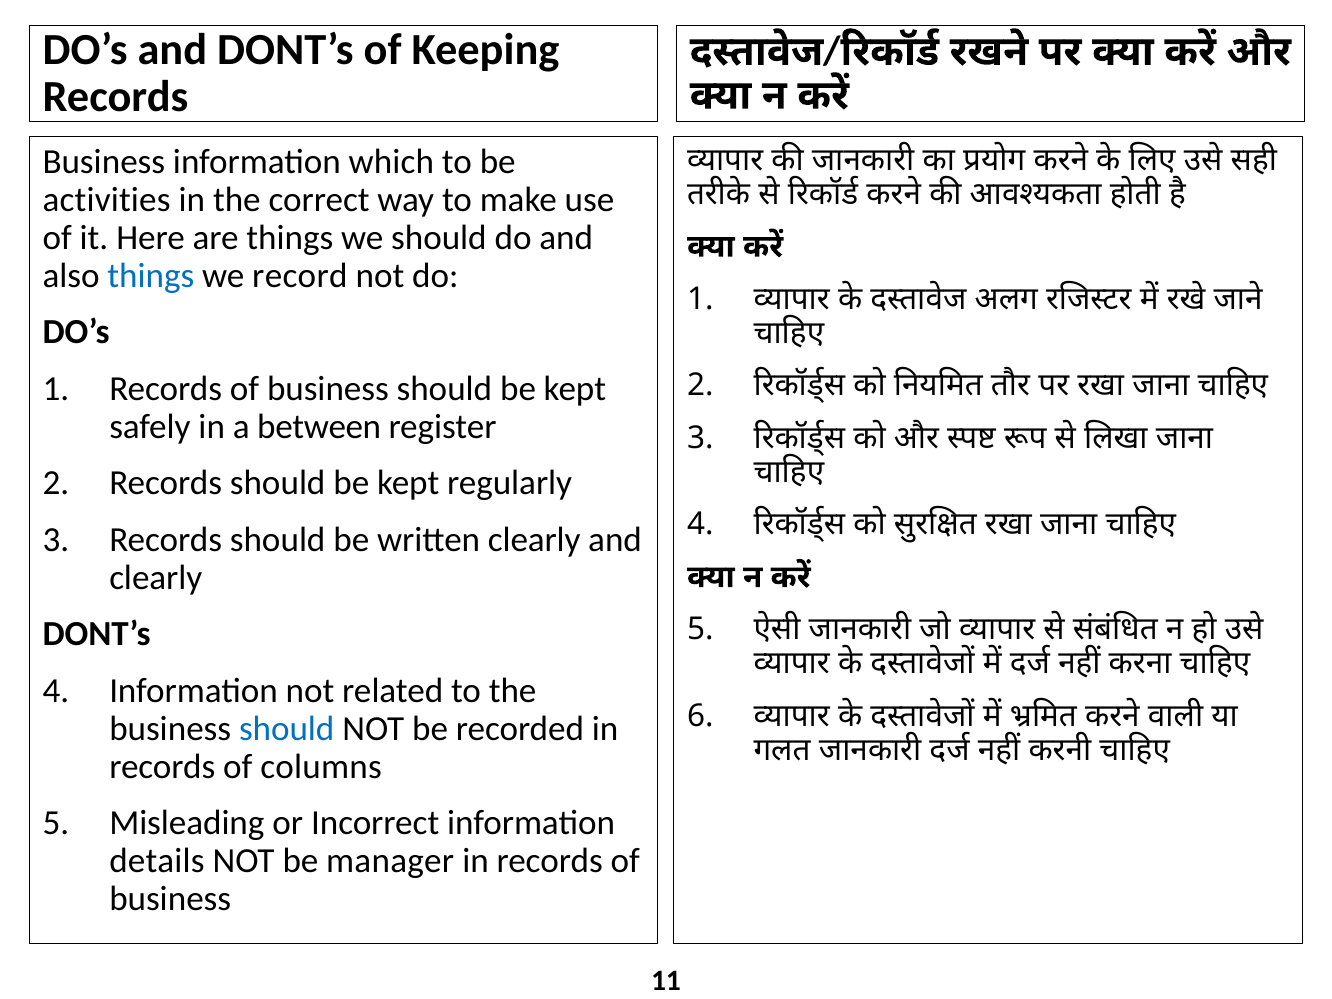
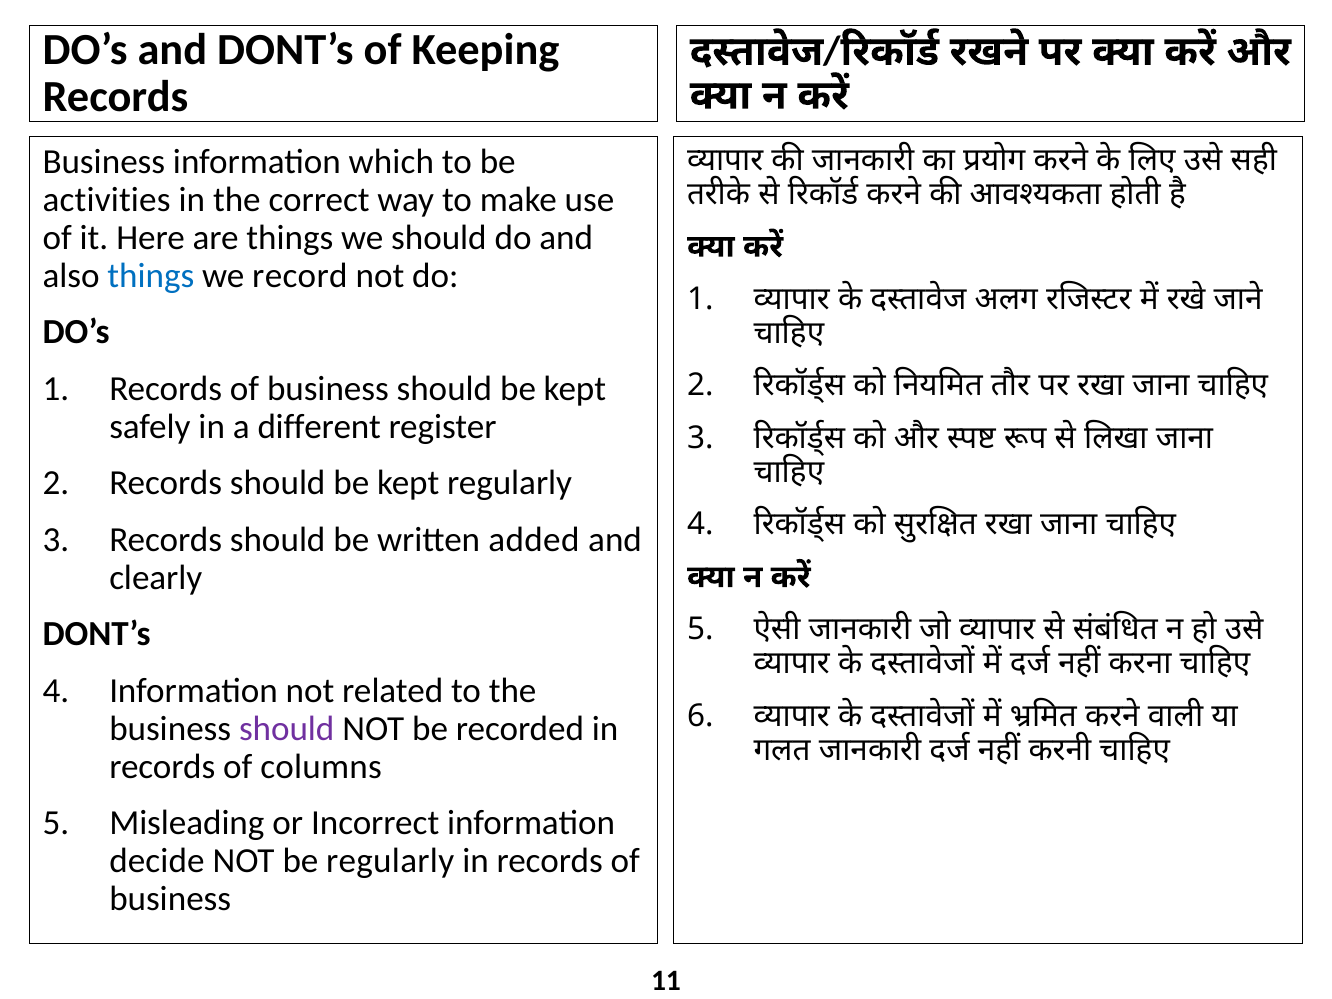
between: between -> different
written clearly: clearly -> added
should at (287, 729) colour: blue -> purple
details: details -> decide
be manager: manager -> regularly
